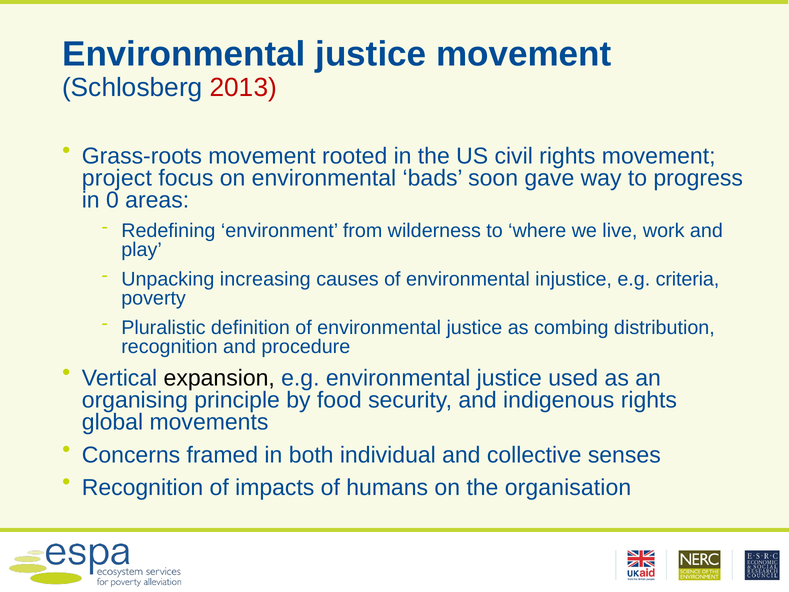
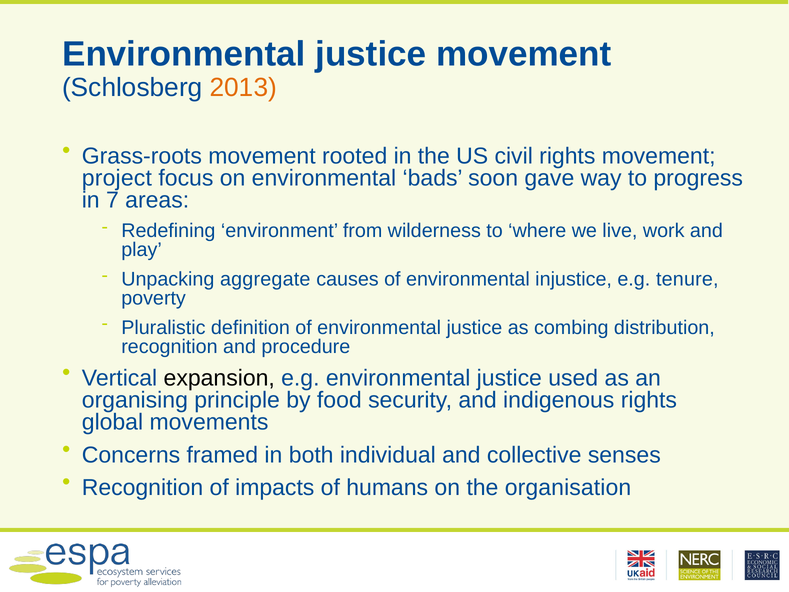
2013 colour: red -> orange
0: 0 -> 7
increasing: increasing -> aggregate
criteria: criteria -> tenure
